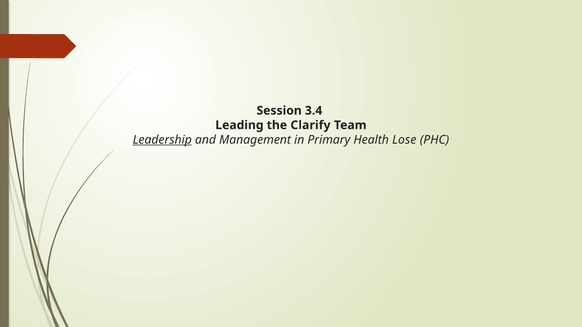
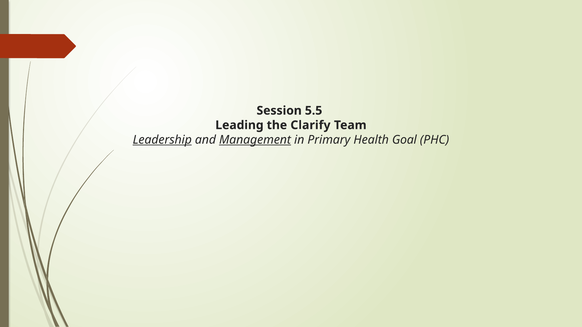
3.4: 3.4 -> 5.5
Management underline: none -> present
Lose: Lose -> Goal
